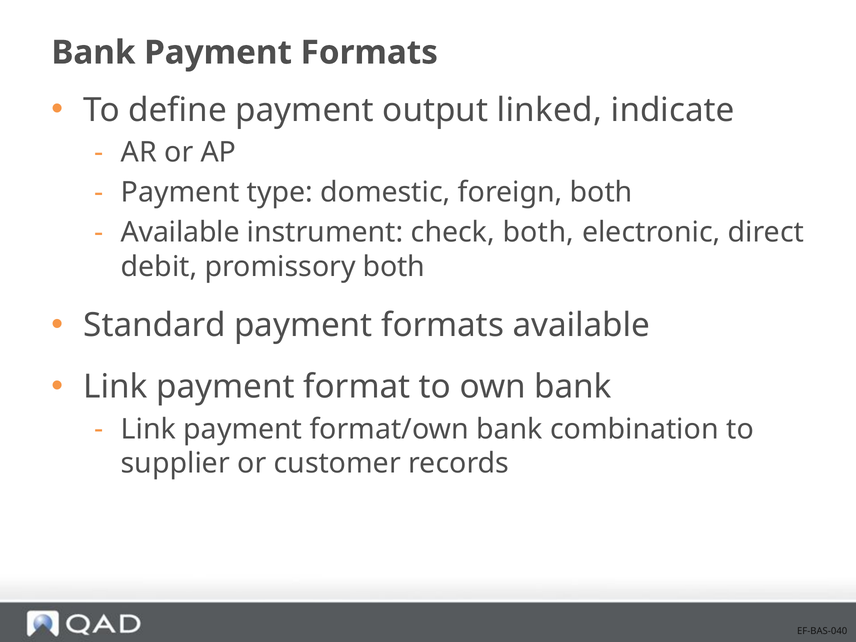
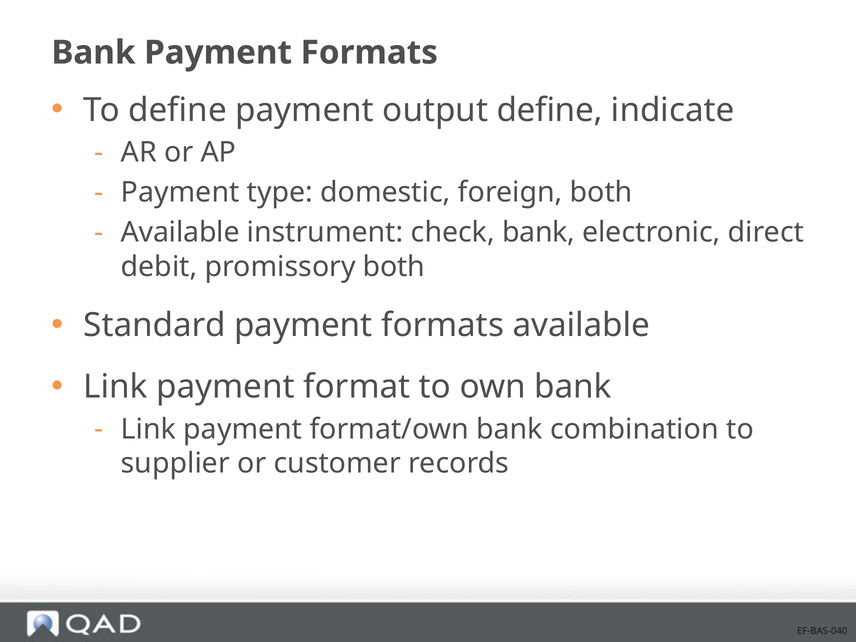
output linked: linked -> define
check both: both -> bank
